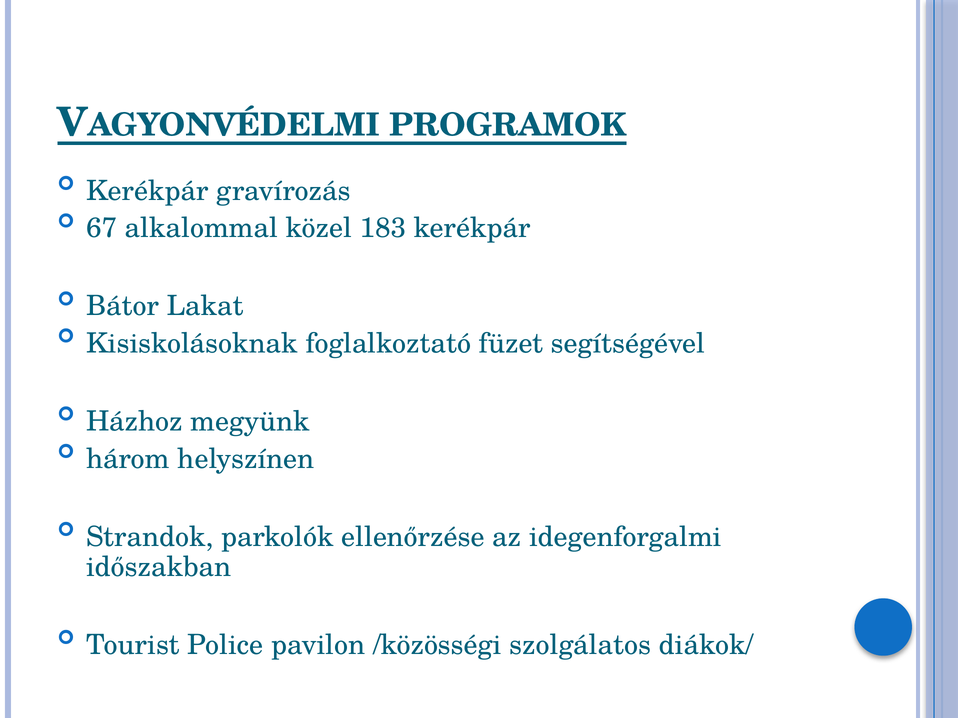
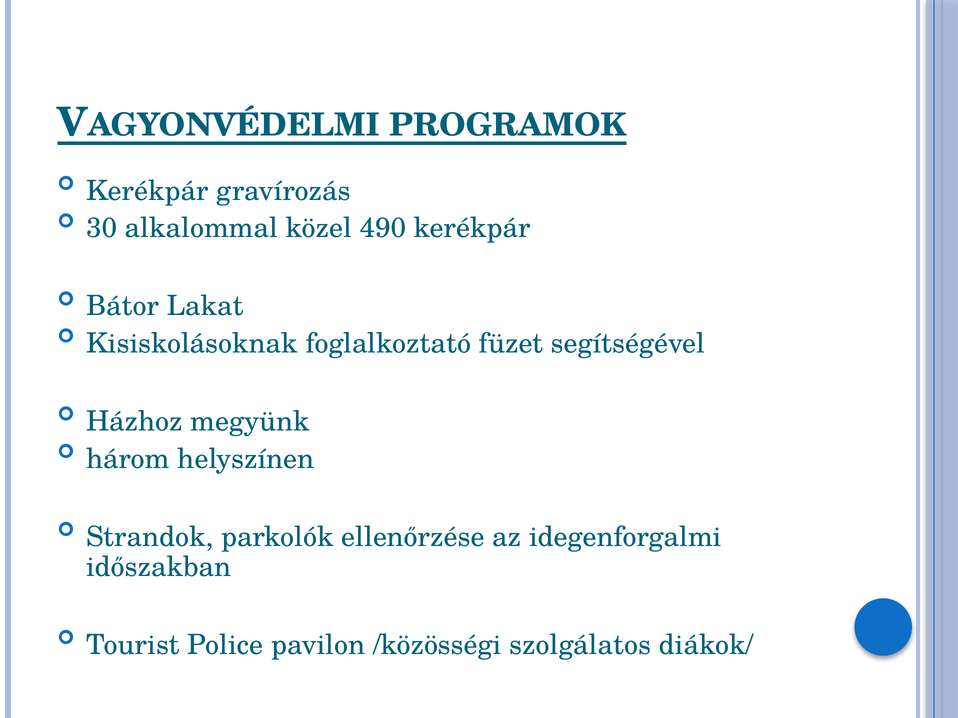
67: 67 -> 30
183: 183 -> 490
